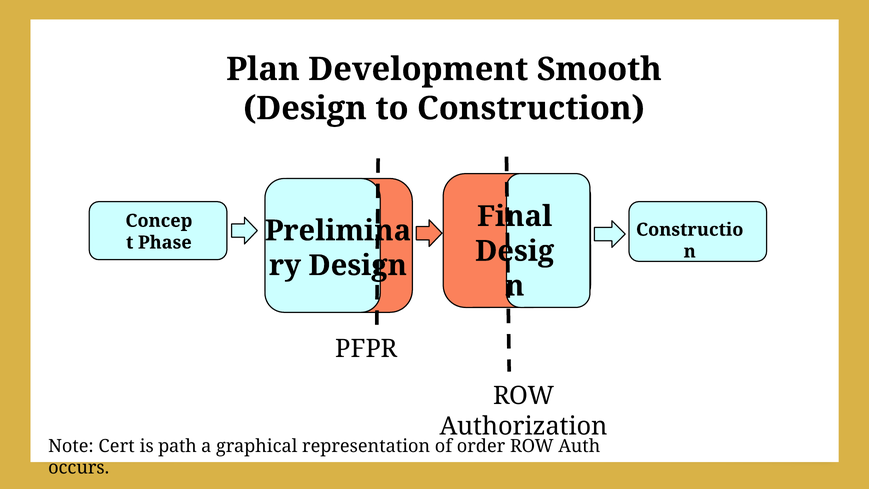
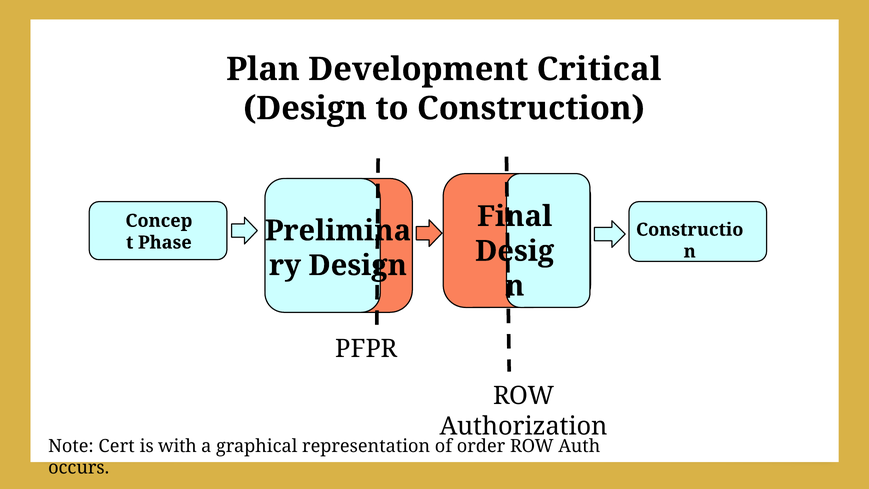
Smooth: Smooth -> Critical
path: path -> with
